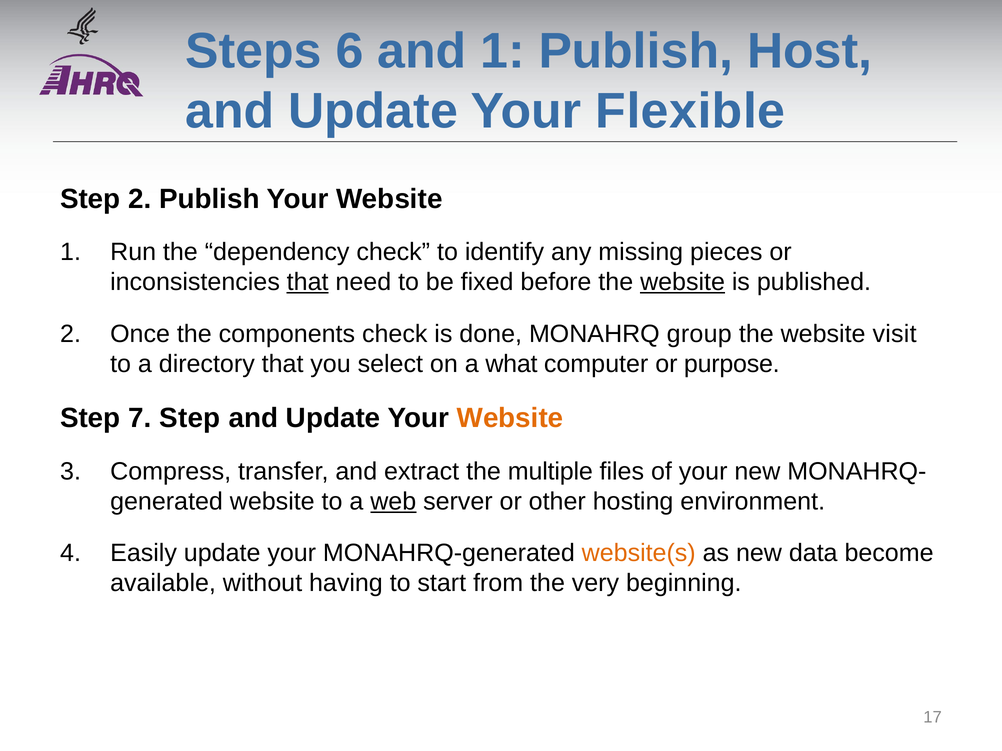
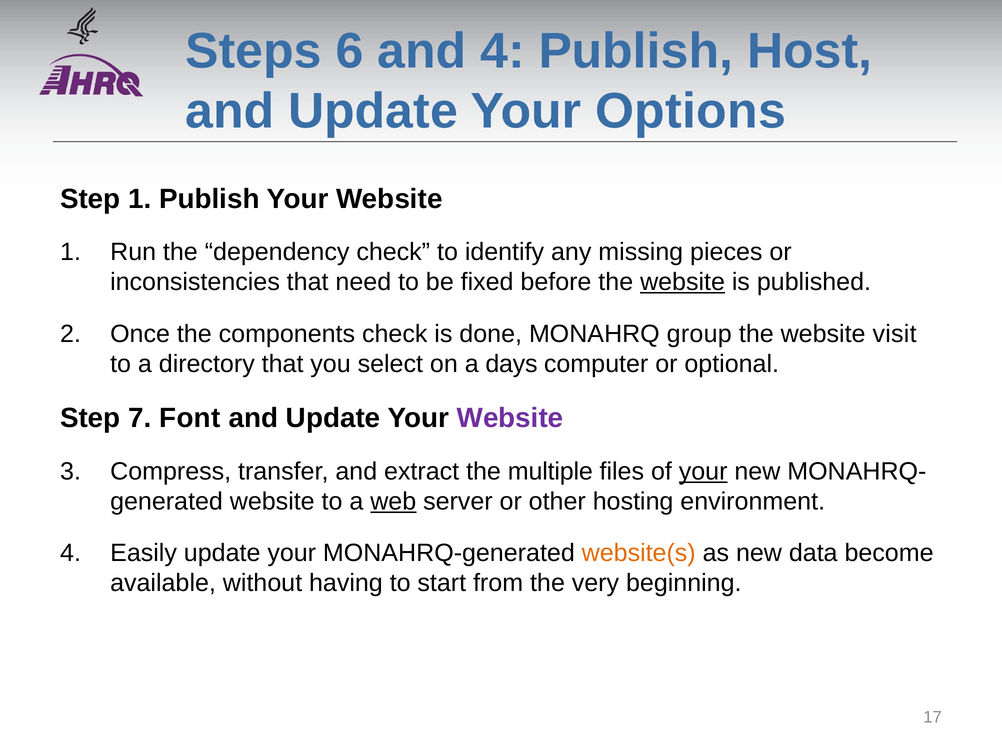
and 1: 1 -> 4
Flexible: Flexible -> Options
Step 2: 2 -> 1
that at (308, 282) underline: present -> none
what: what -> days
purpose: purpose -> optional
7 Step: Step -> Font
Website at (510, 418) colour: orange -> purple
your at (703, 472) underline: none -> present
